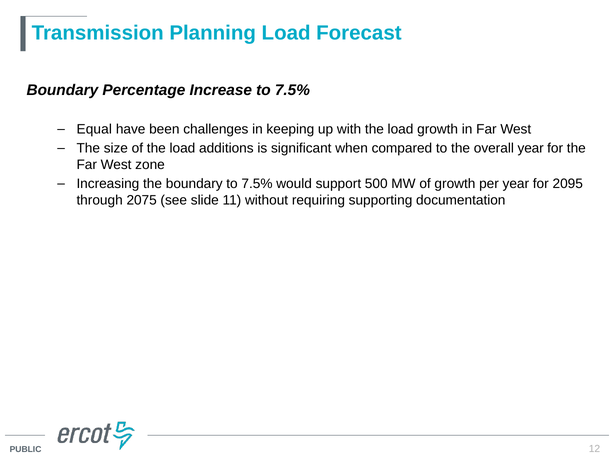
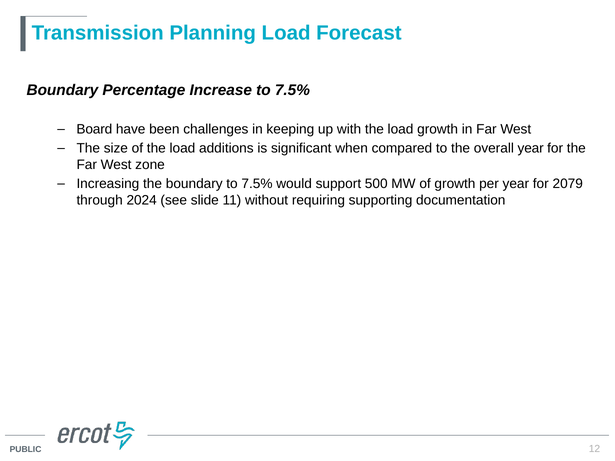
Equal: Equal -> Board
2095: 2095 -> 2079
2075: 2075 -> 2024
